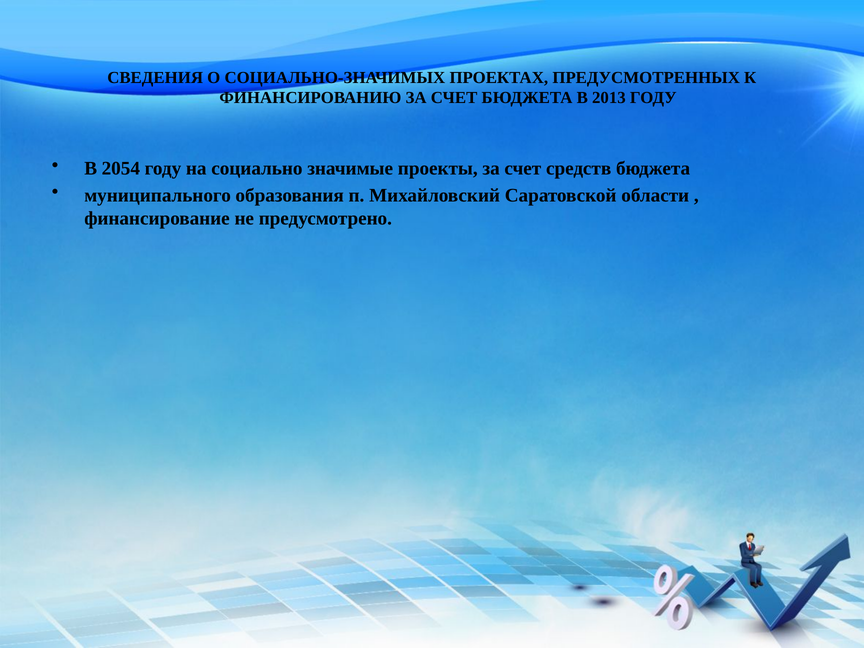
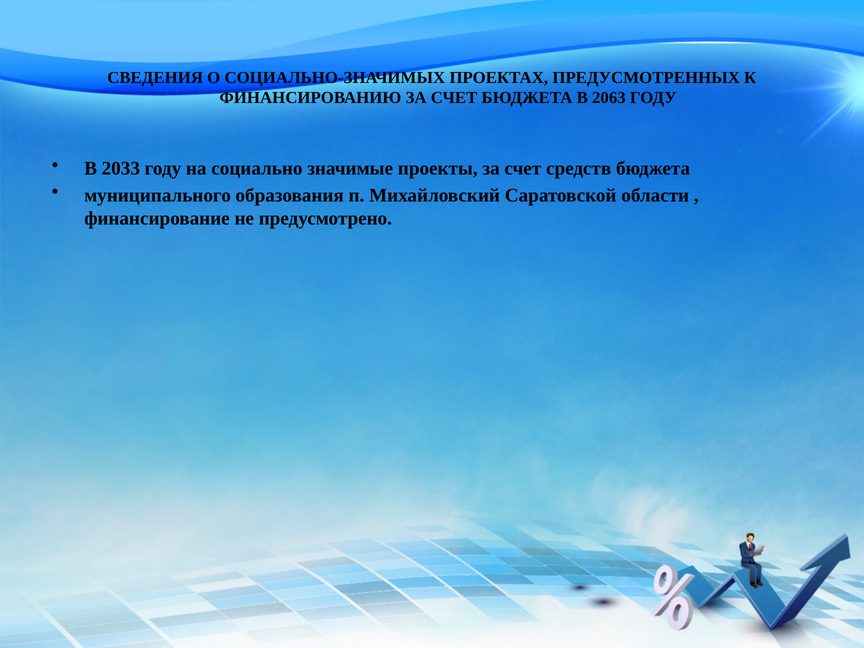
2013: 2013 -> 2063
2054: 2054 -> 2033
